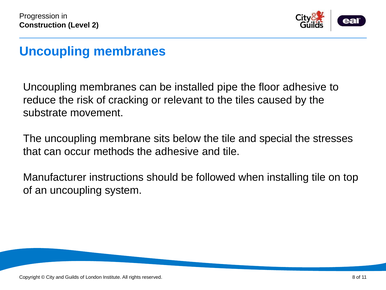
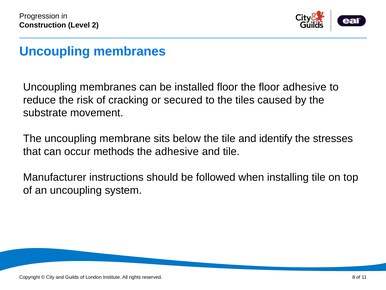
installed pipe: pipe -> floor
relevant: relevant -> secured
special: special -> identify
